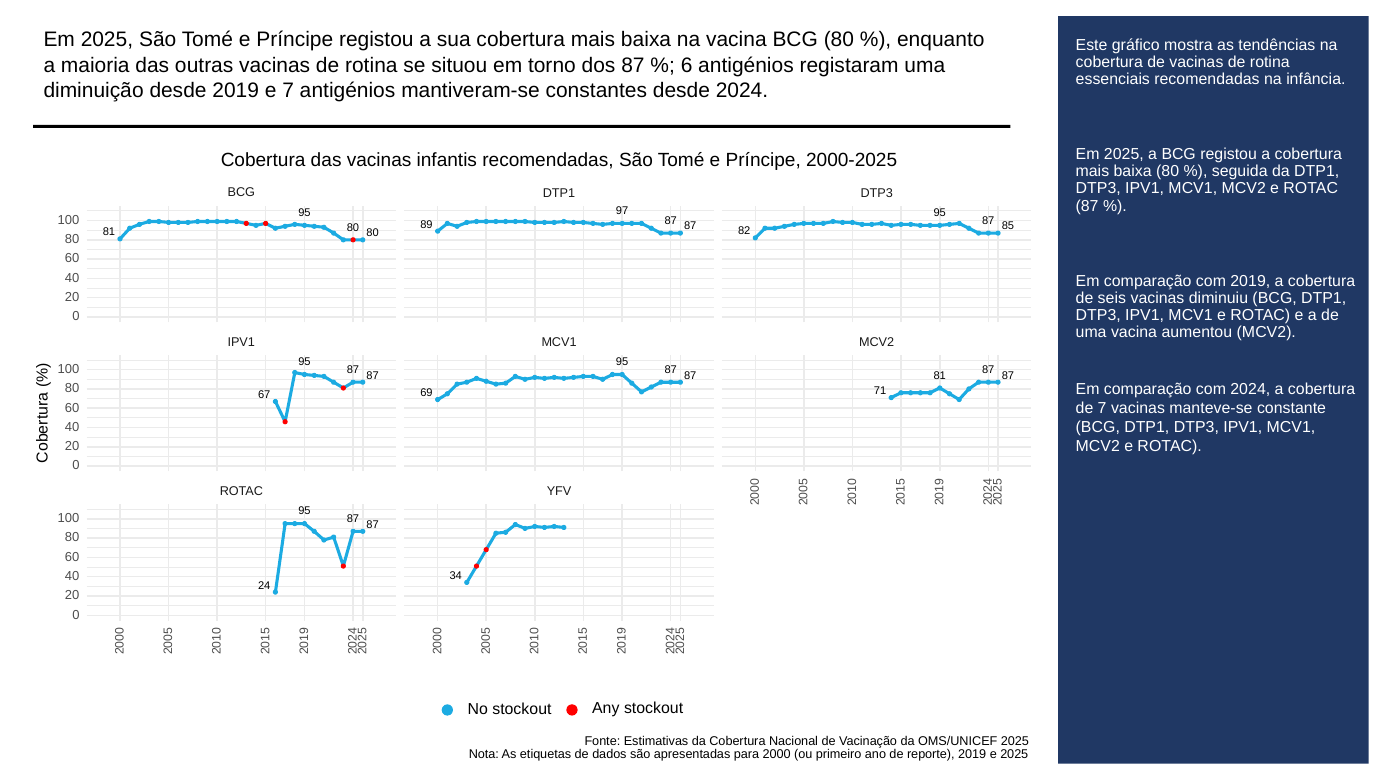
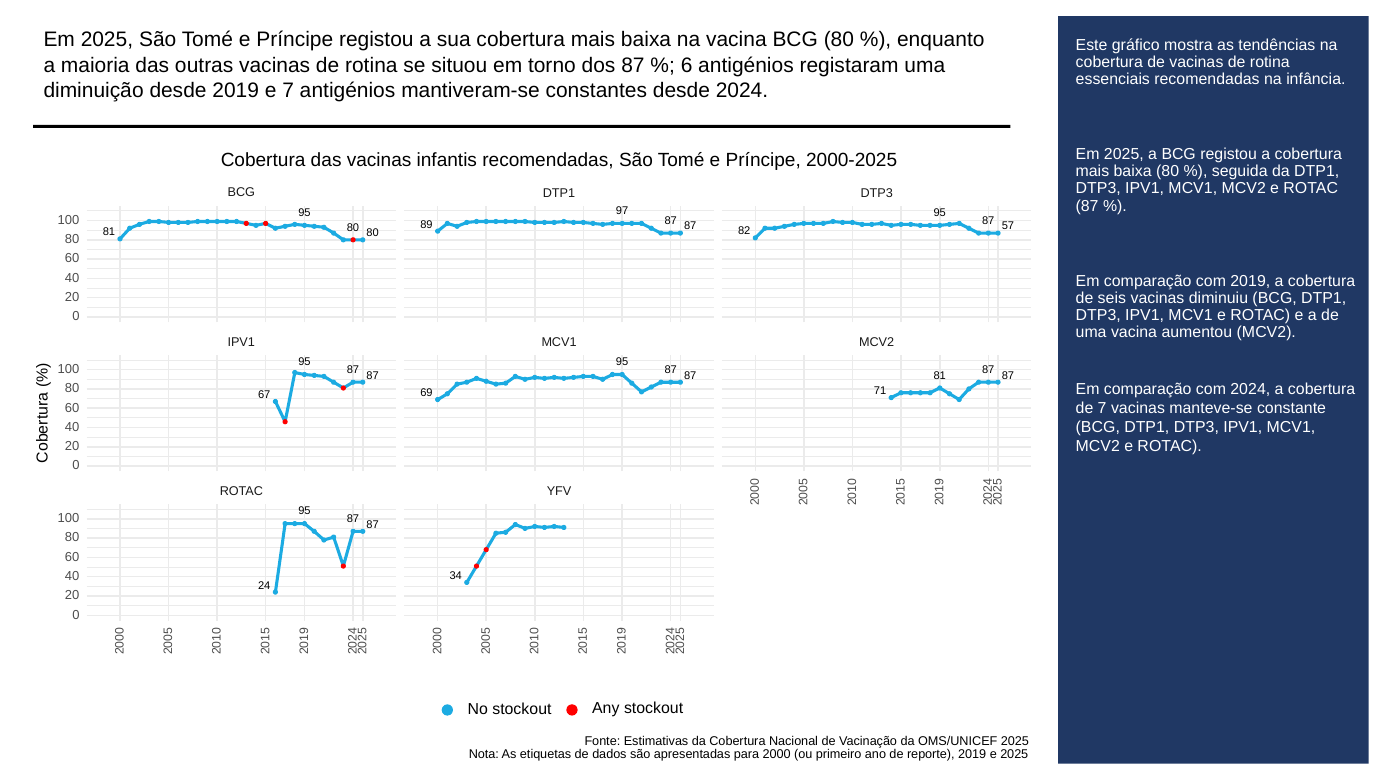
85: 85 -> 57
